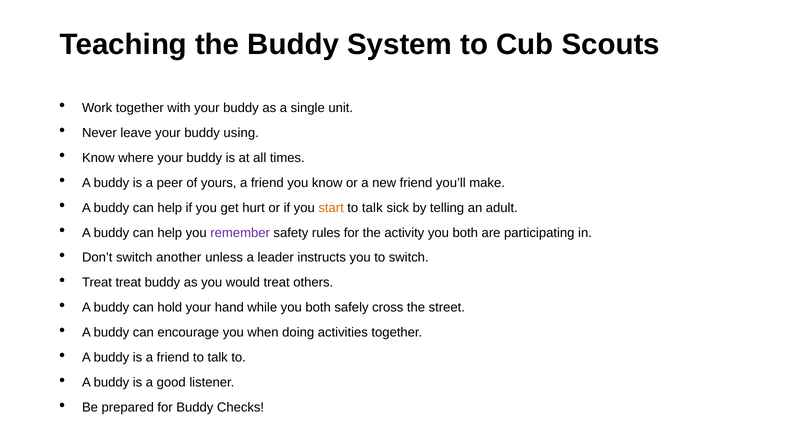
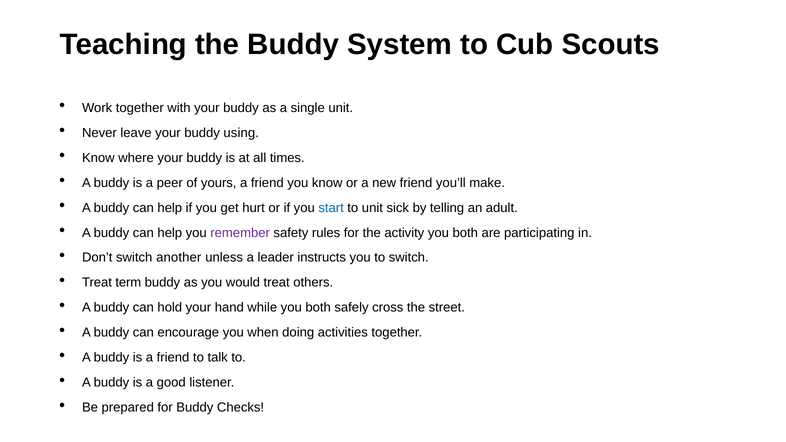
start colour: orange -> blue
talk at (372, 208): talk -> unit
Treat treat: treat -> term
